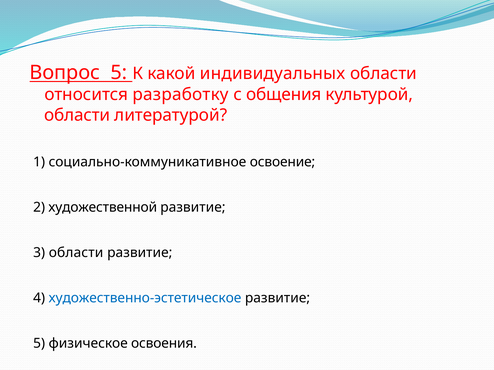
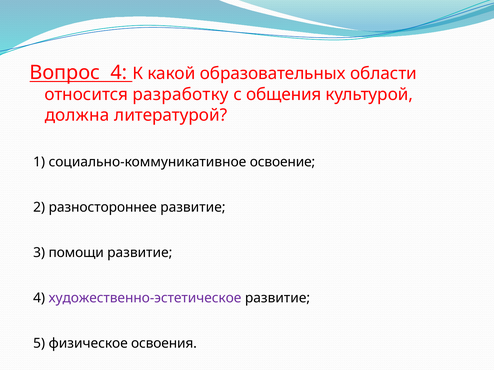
Вопрос 5: 5 -> 4
индивидуальных: индивидуальных -> образовательных
области at (77, 115): области -> должна
художественной: художественной -> разностороннее
3 области: области -> помощи
художественно-эстетическое colour: blue -> purple
